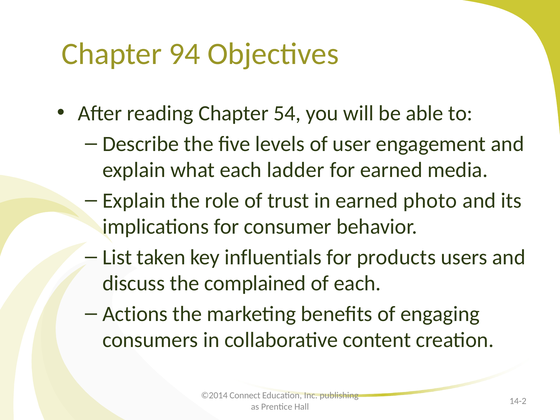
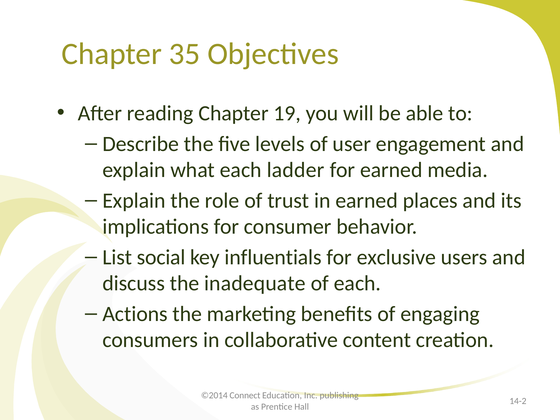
94: 94 -> 35
54: 54 -> 19
photo: photo -> places
taken: taken -> social
products: products -> exclusive
complained: complained -> inadequate
